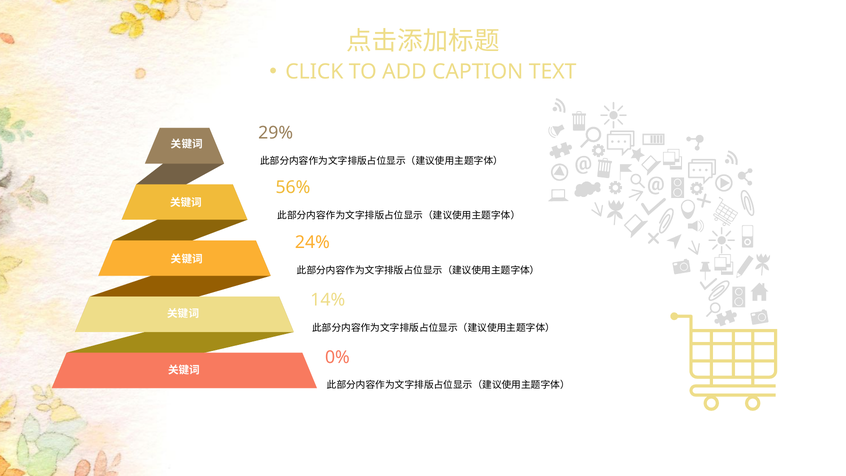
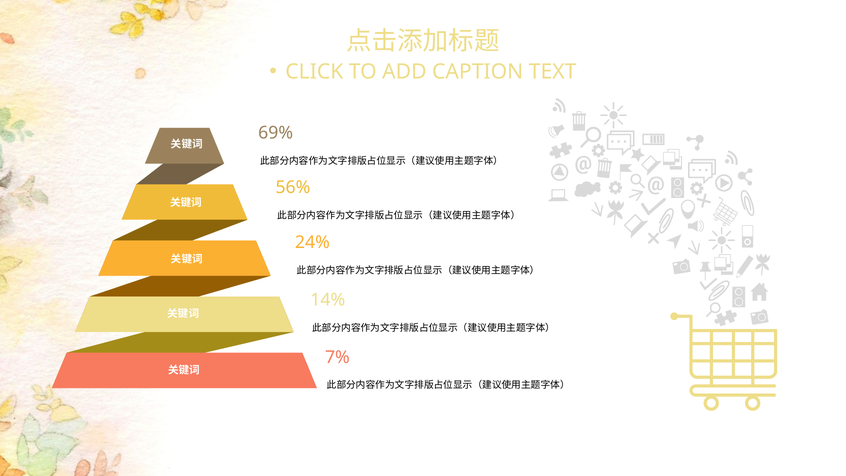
29%: 29% -> 69%
0%: 0% -> 7%
